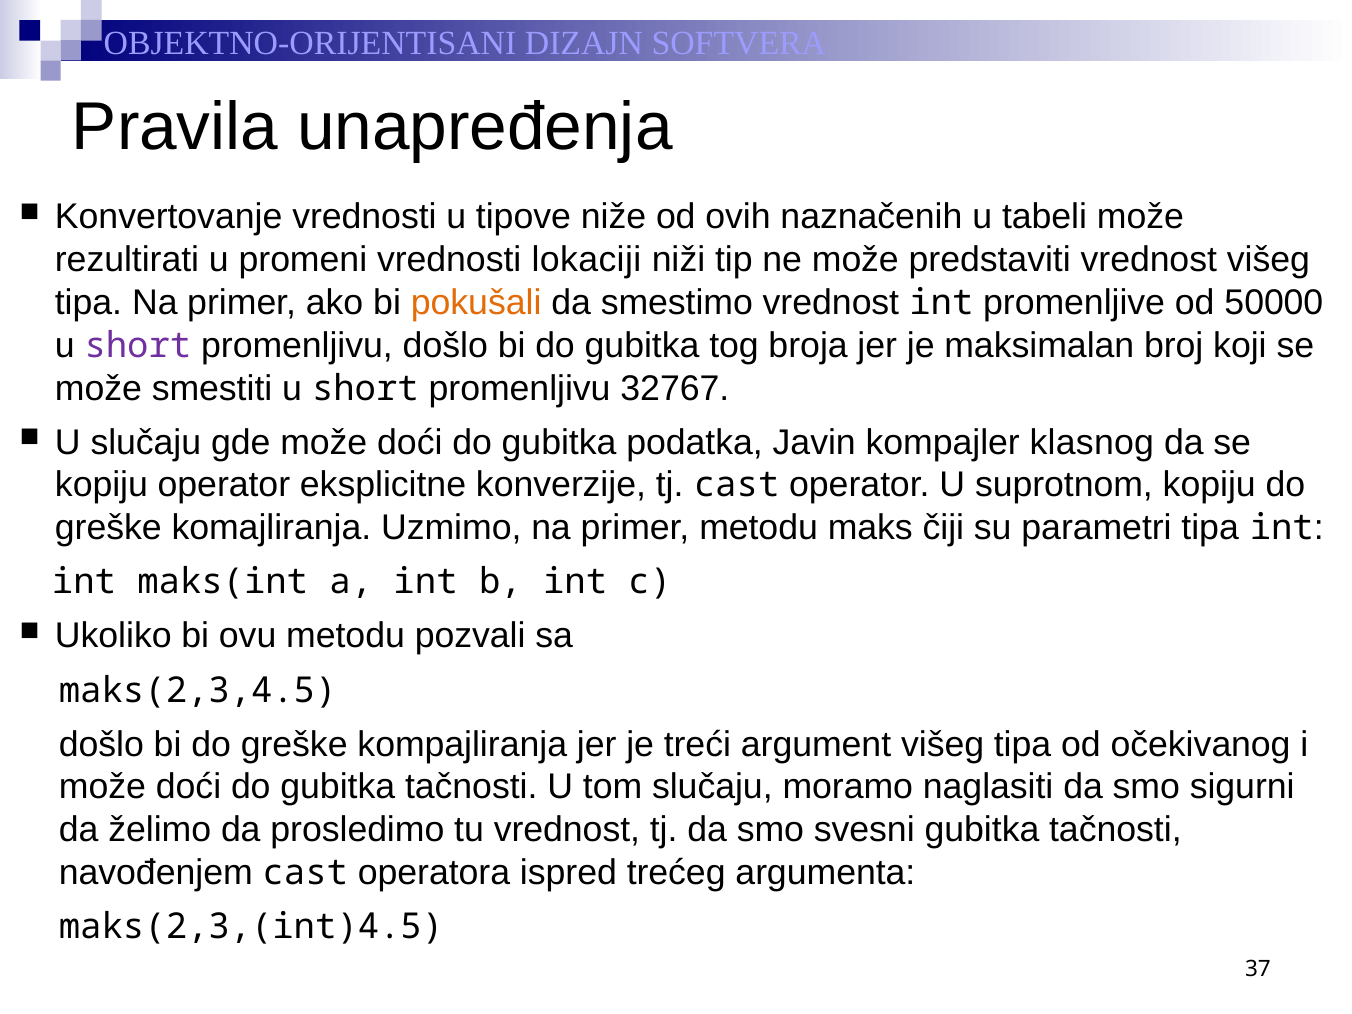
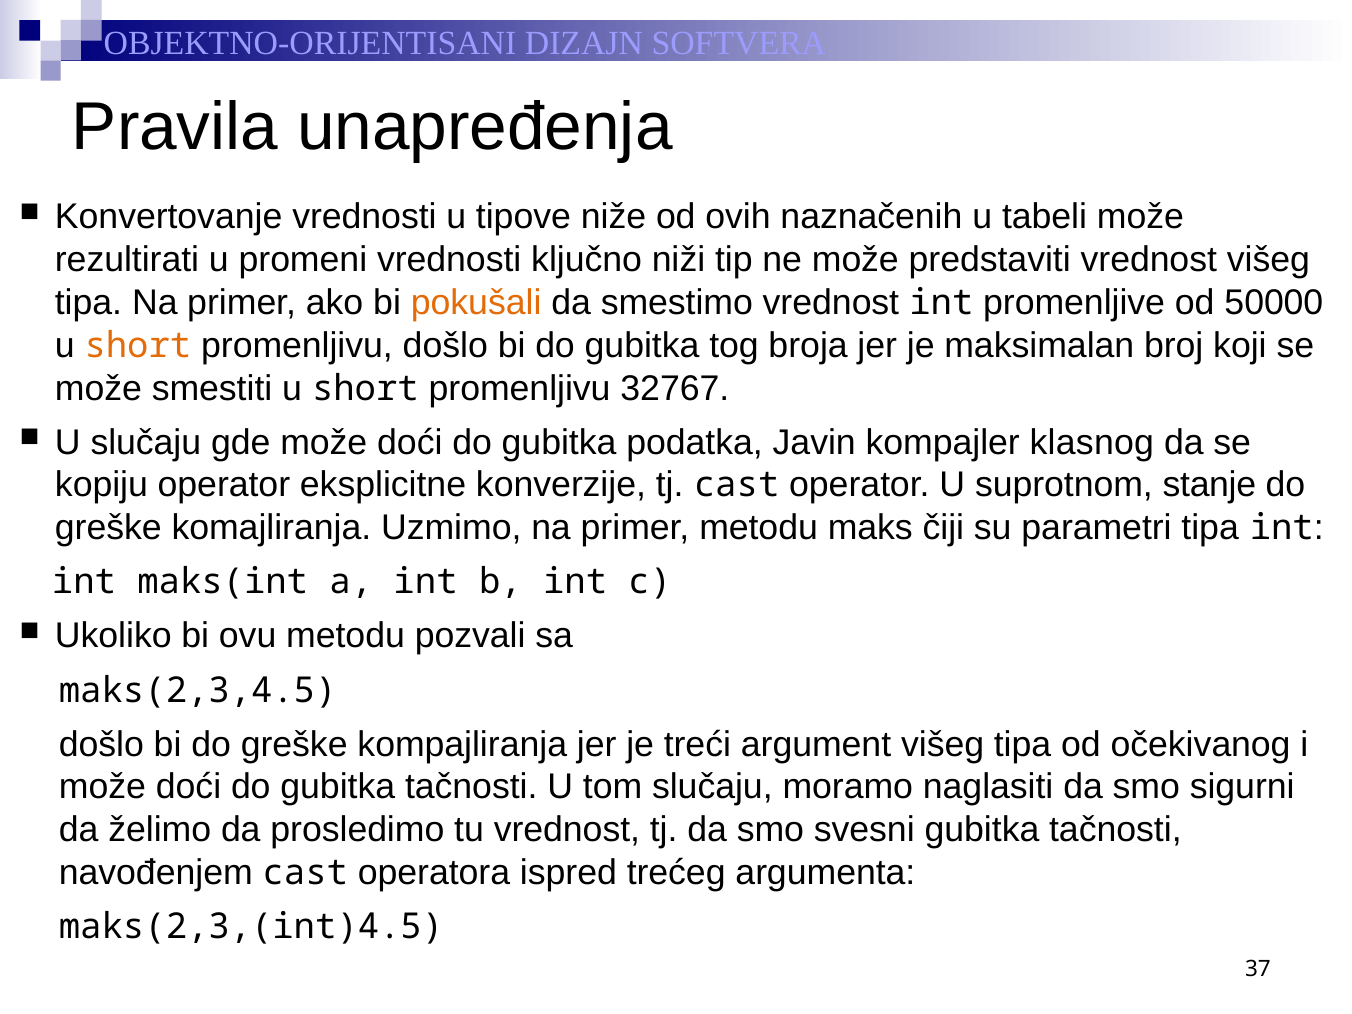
lokaciji: lokaciji -> ključno
short at (138, 346) colour: purple -> orange
suprotnom kopiju: kopiju -> stanje
